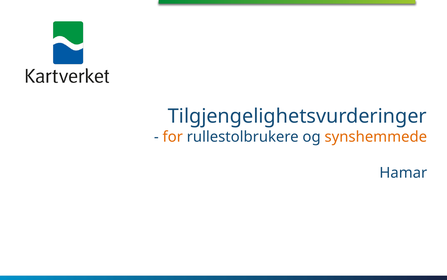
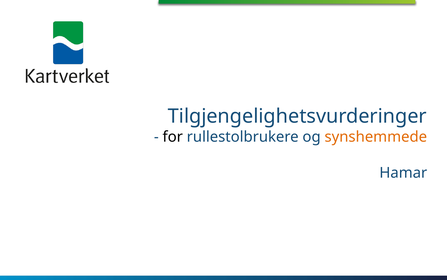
for colour: orange -> black
